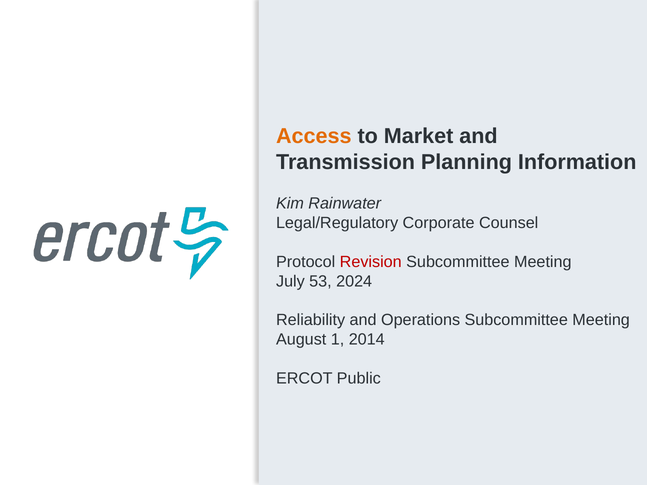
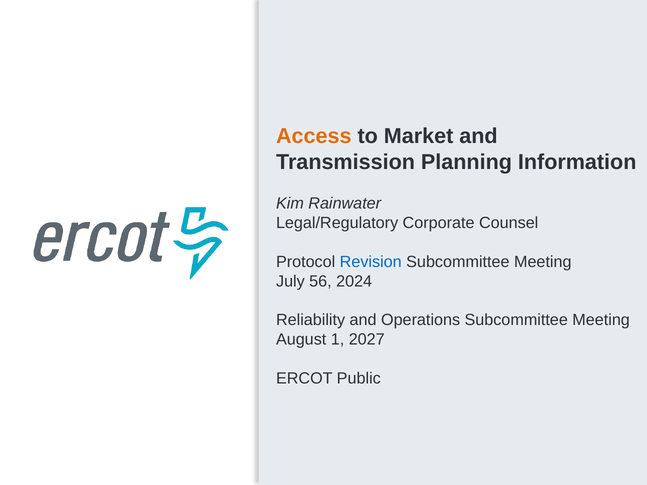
Revision colour: red -> blue
53: 53 -> 56
2014: 2014 -> 2027
